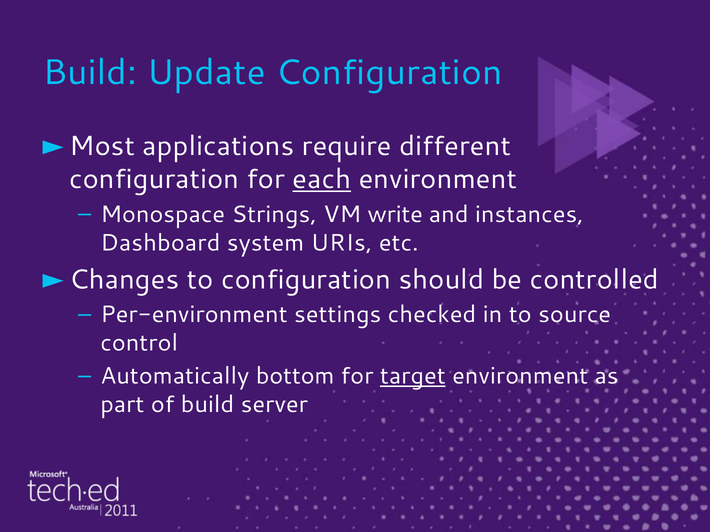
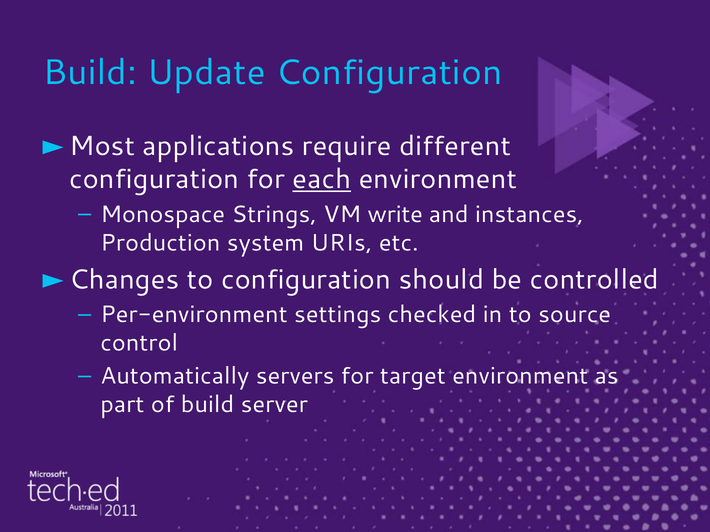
Dashboard: Dashboard -> Production
bottom: bottom -> servers
target underline: present -> none
